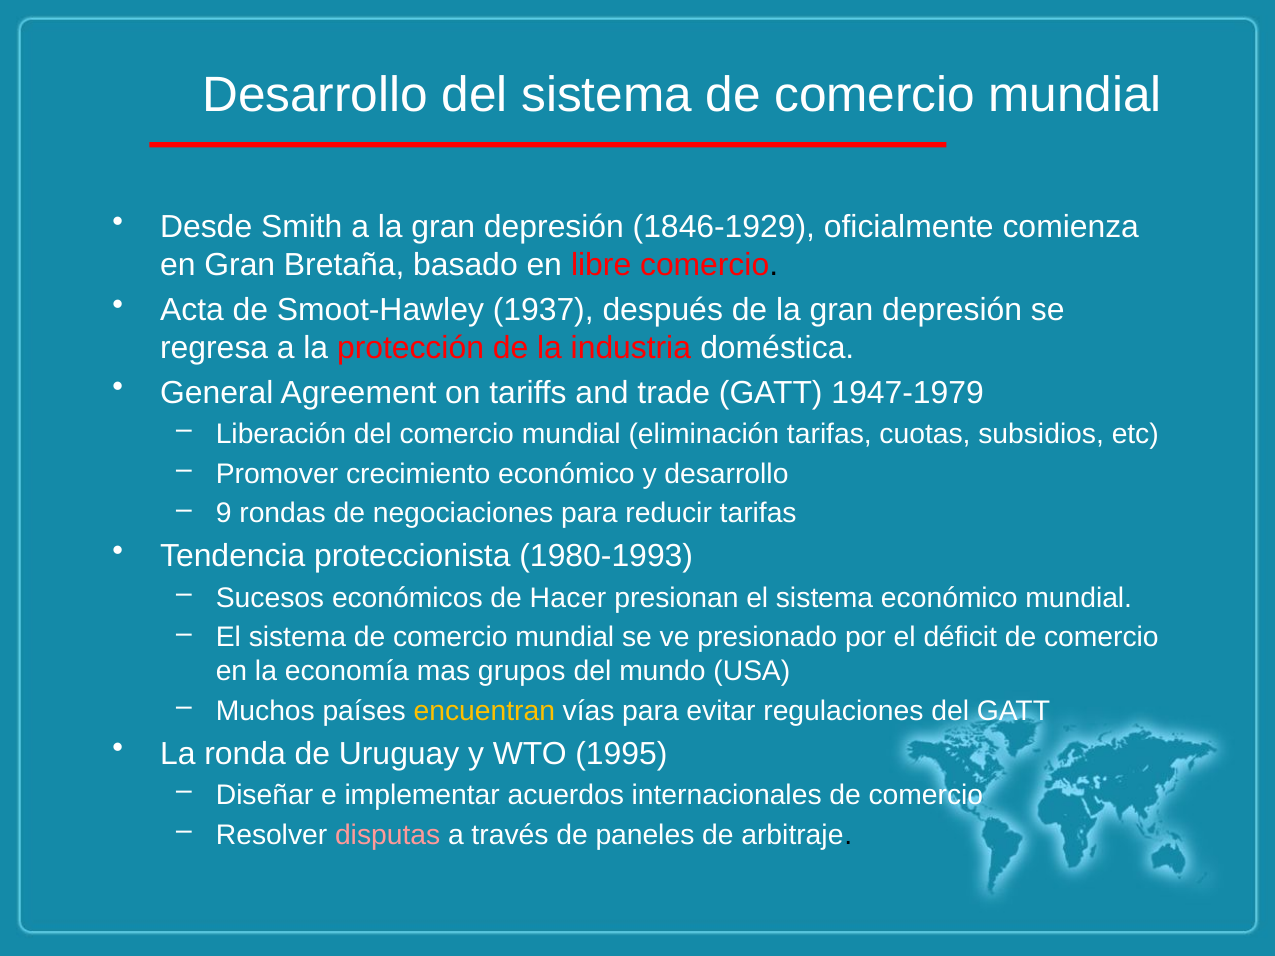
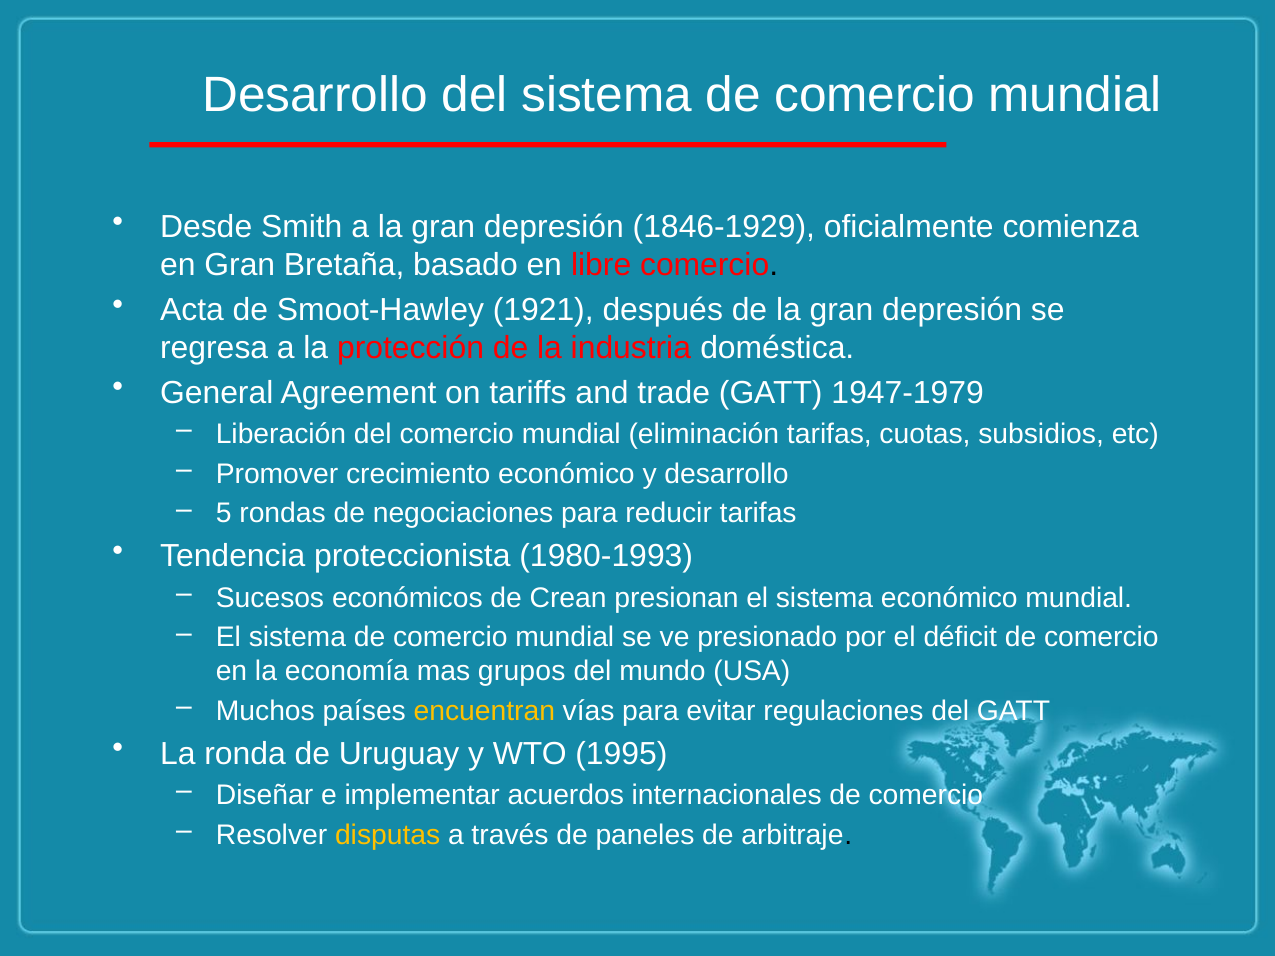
1937: 1937 -> 1921
9: 9 -> 5
Hacer: Hacer -> Crean
disputas colour: pink -> yellow
